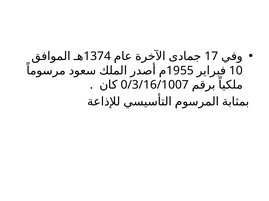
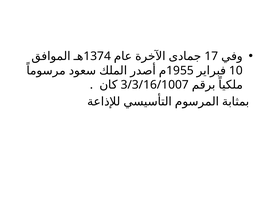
0/3/16/1007: 0/3/16/1007 -> 3/3/16/1007
